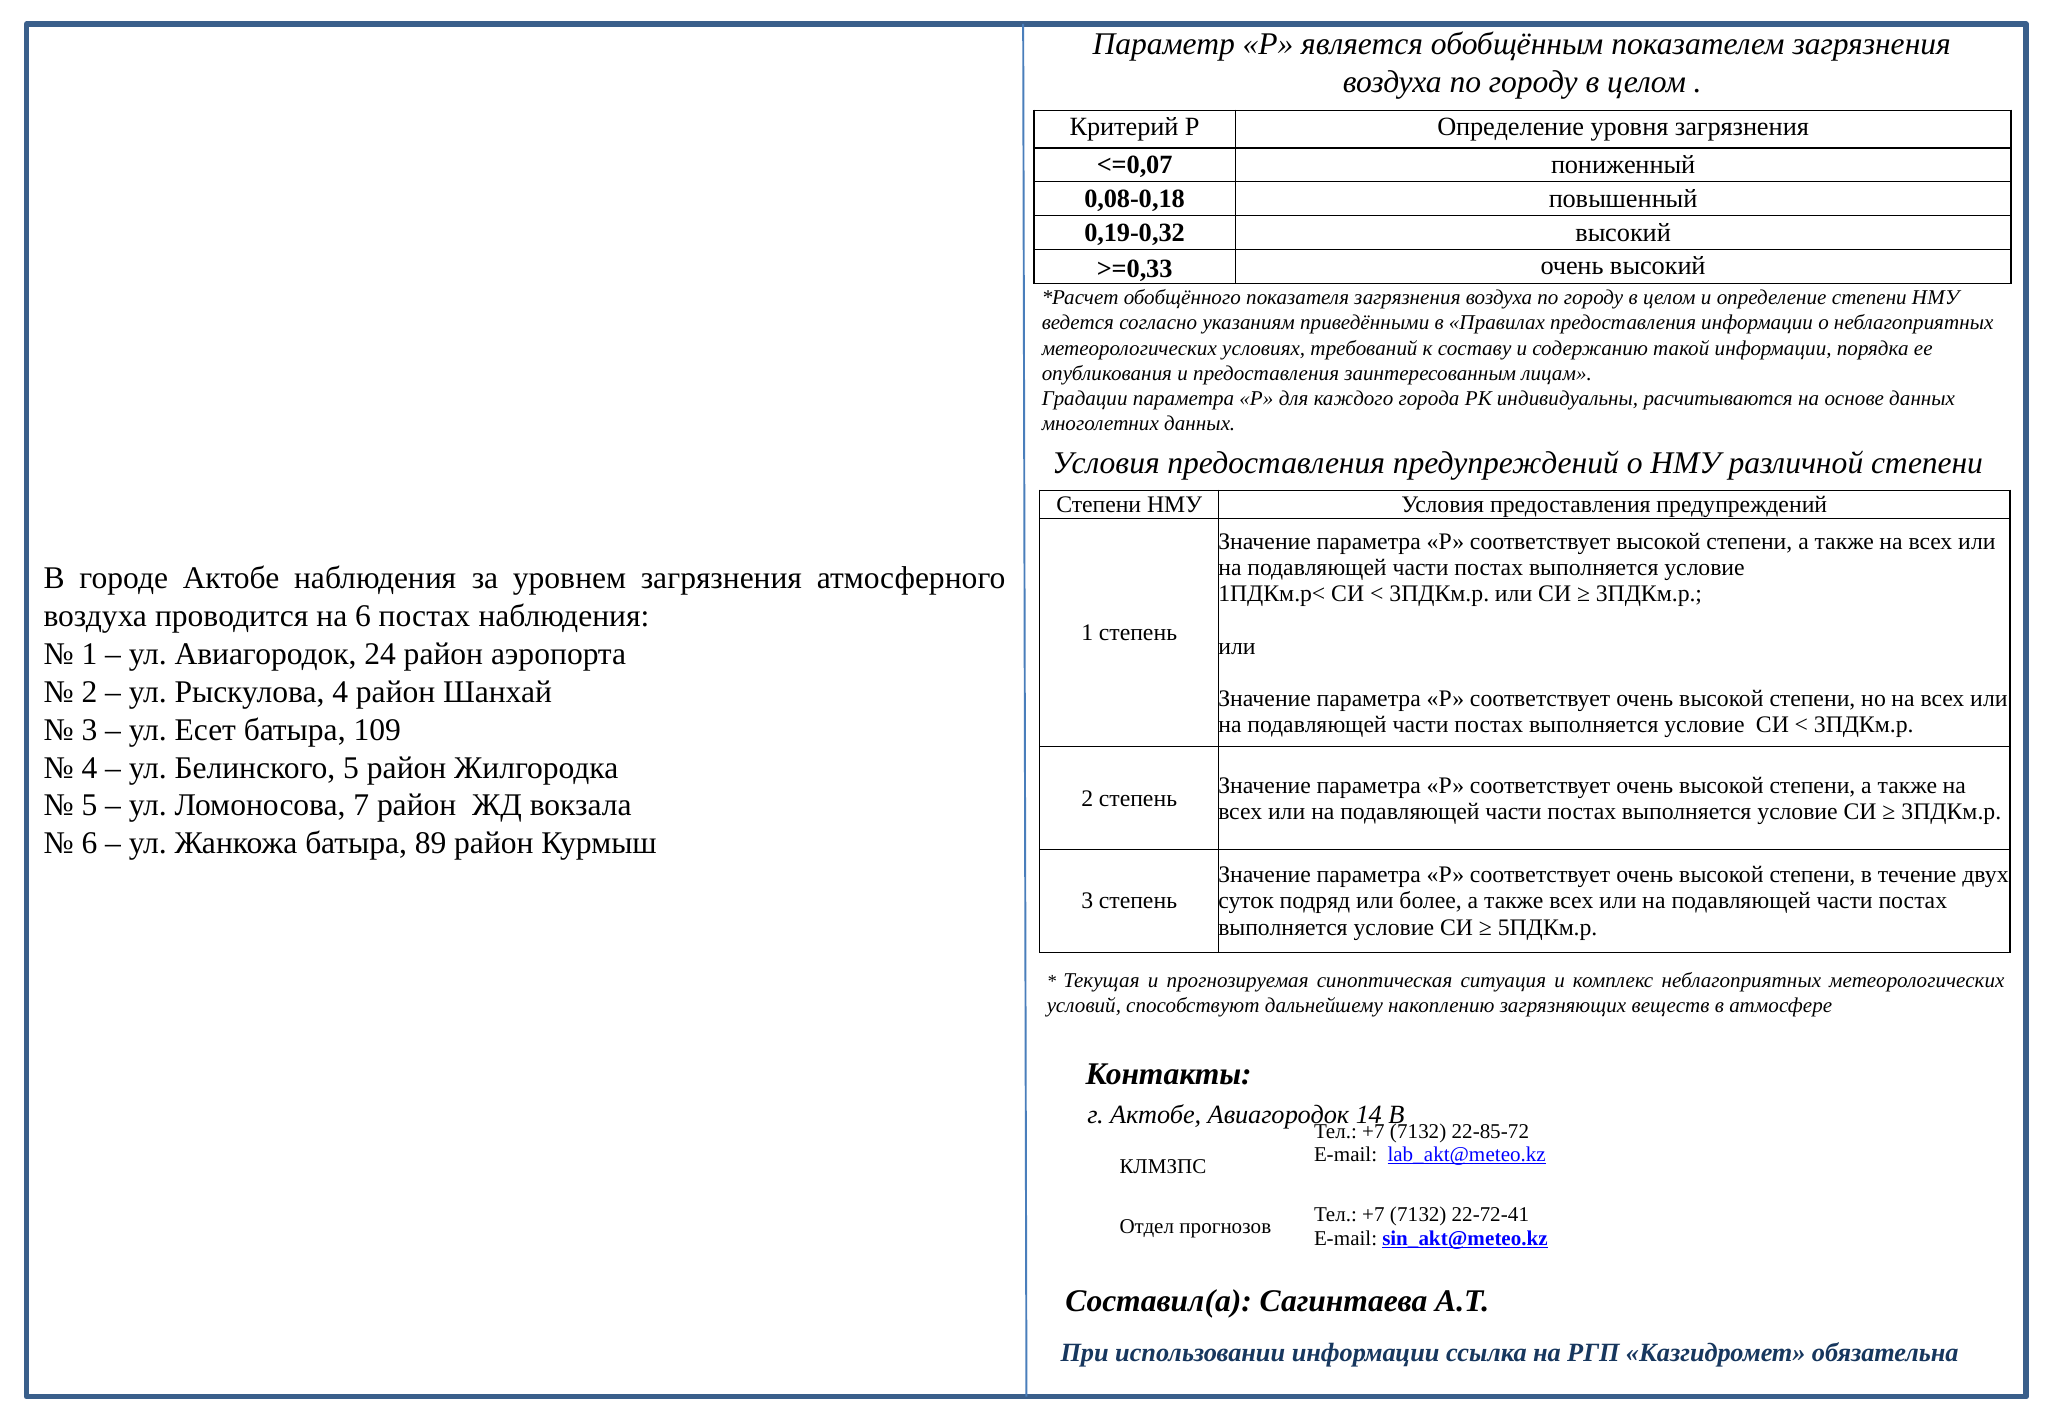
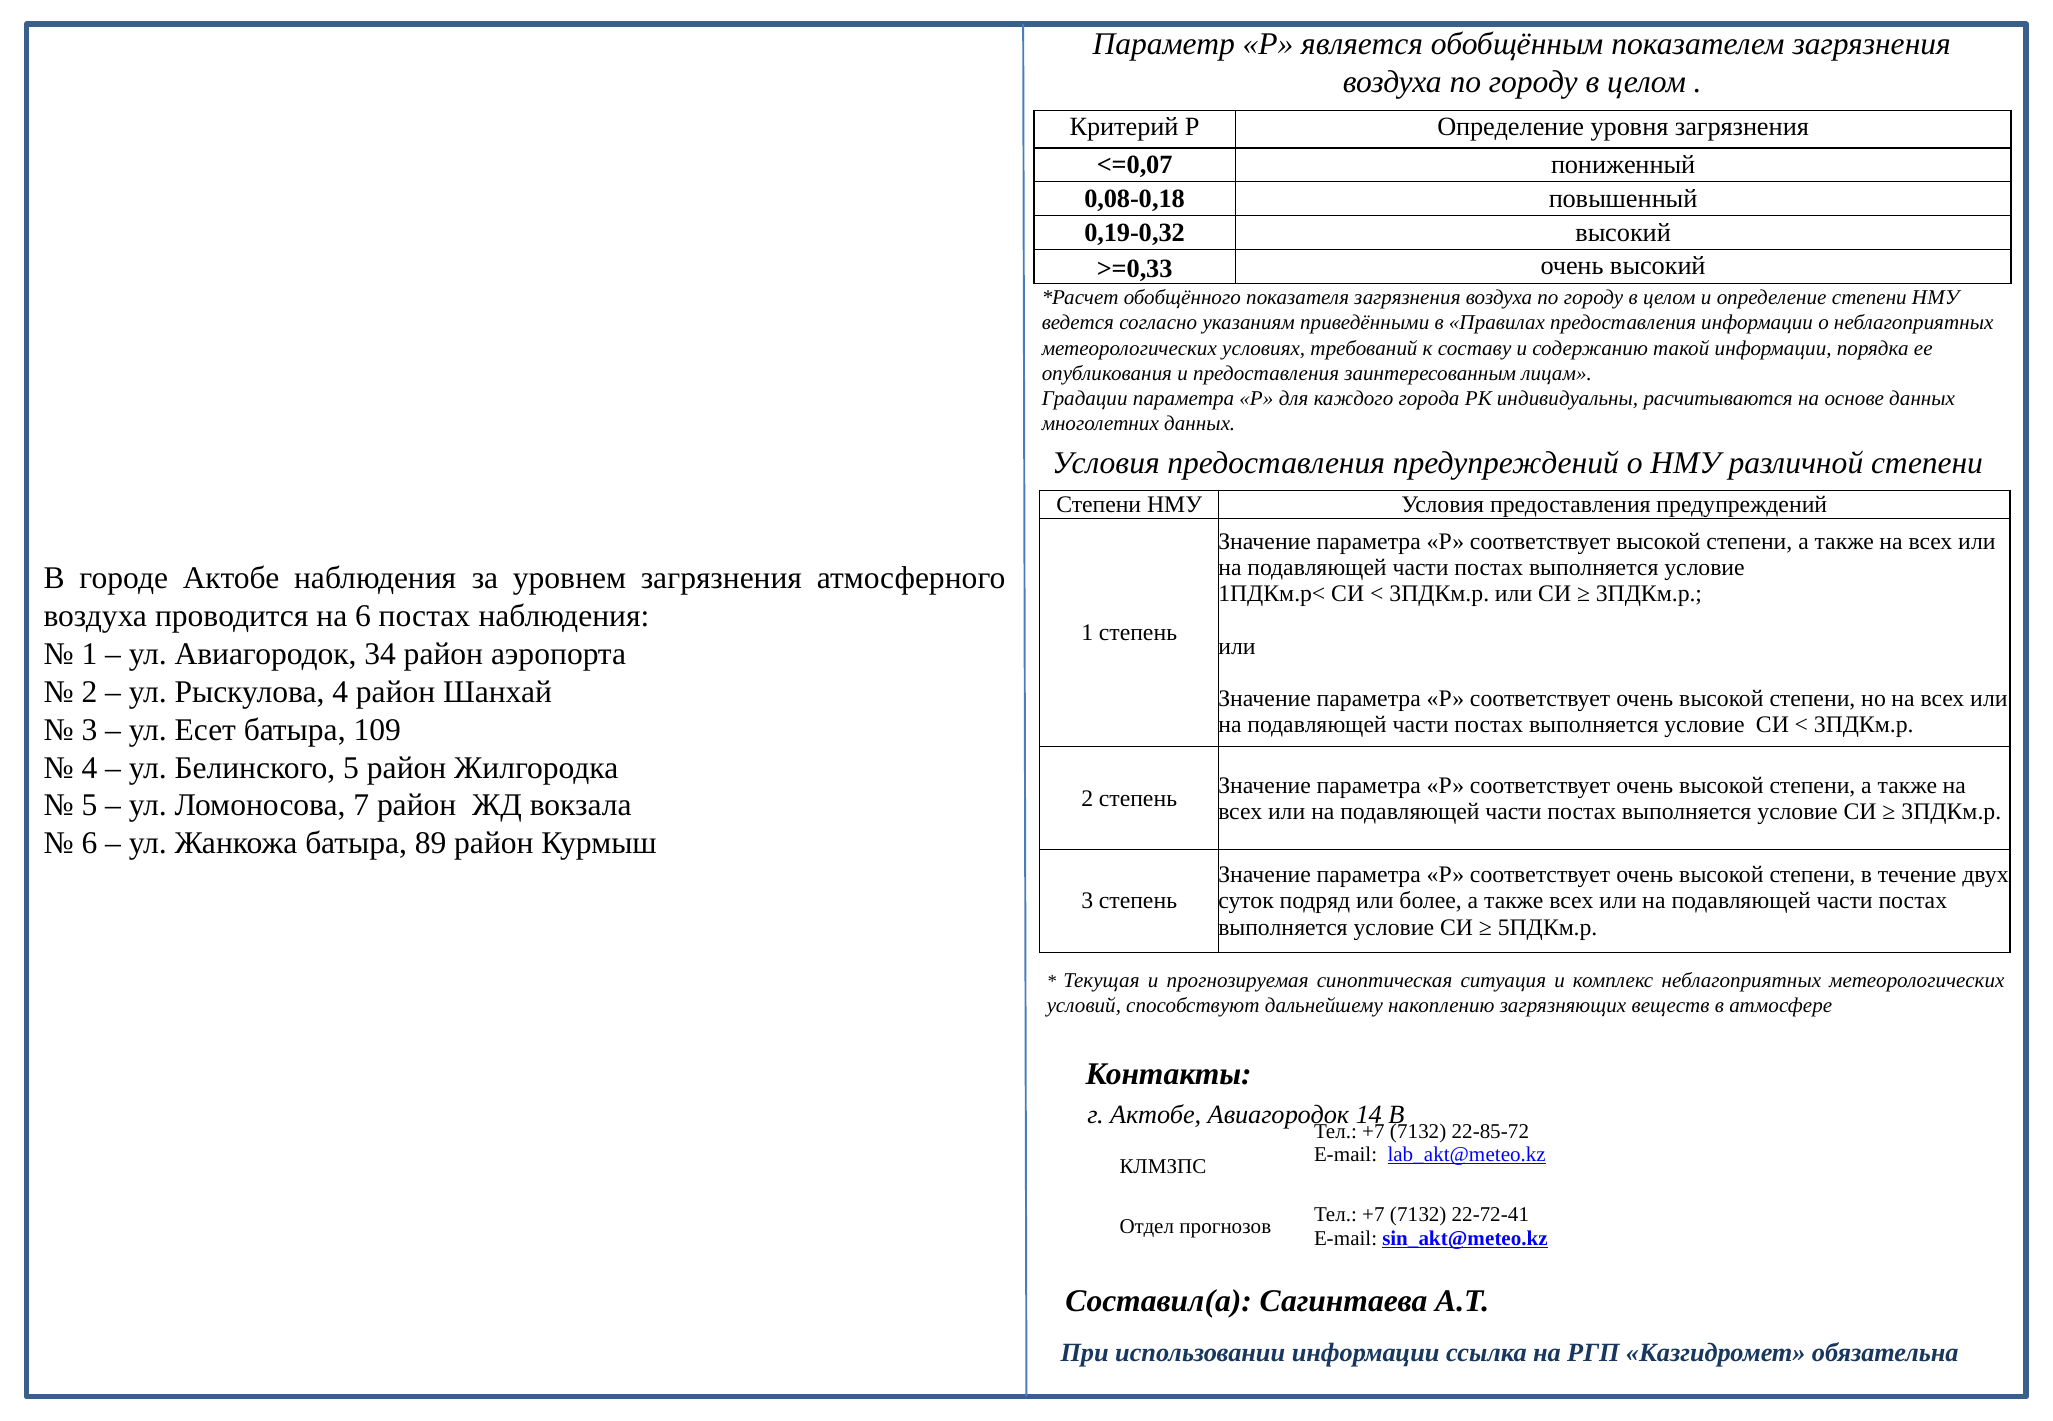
24: 24 -> 34
